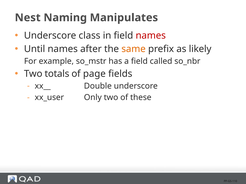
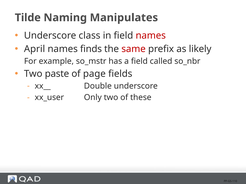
Nest: Nest -> Tilde
Until: Until -> April
after: after -> finds
same colour: orange -> red
totals: totals -> paste
